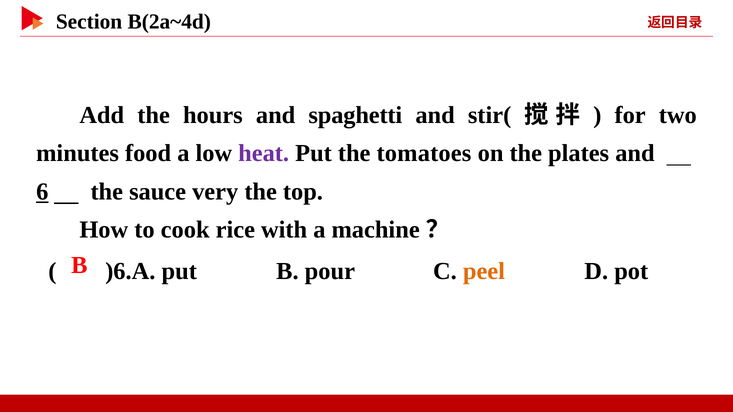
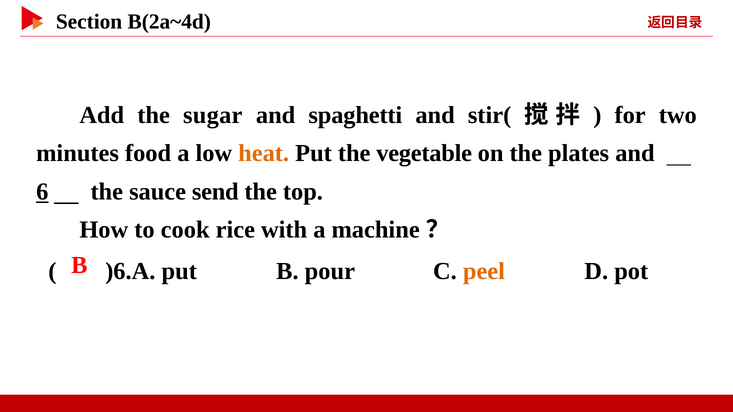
hours: hours -> sugar
heat colour: purple -> orange
tomatoes: tomatoes -> vegetable
very: very -> send
